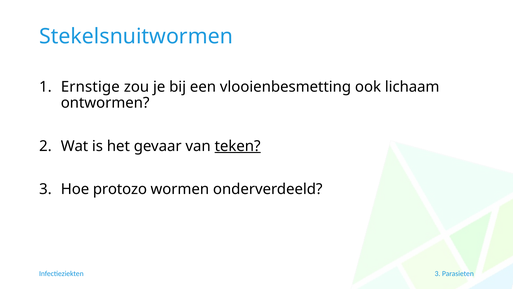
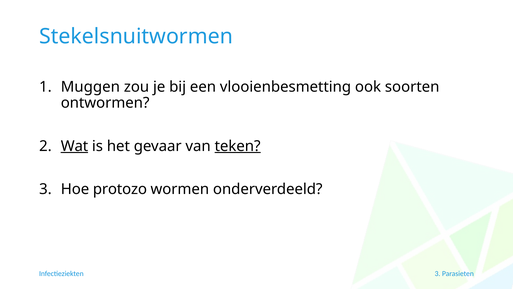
Ernstige: Ernstige -> Muggen
lichaam: lichaam -> soorten
Wat underline: none -> present
